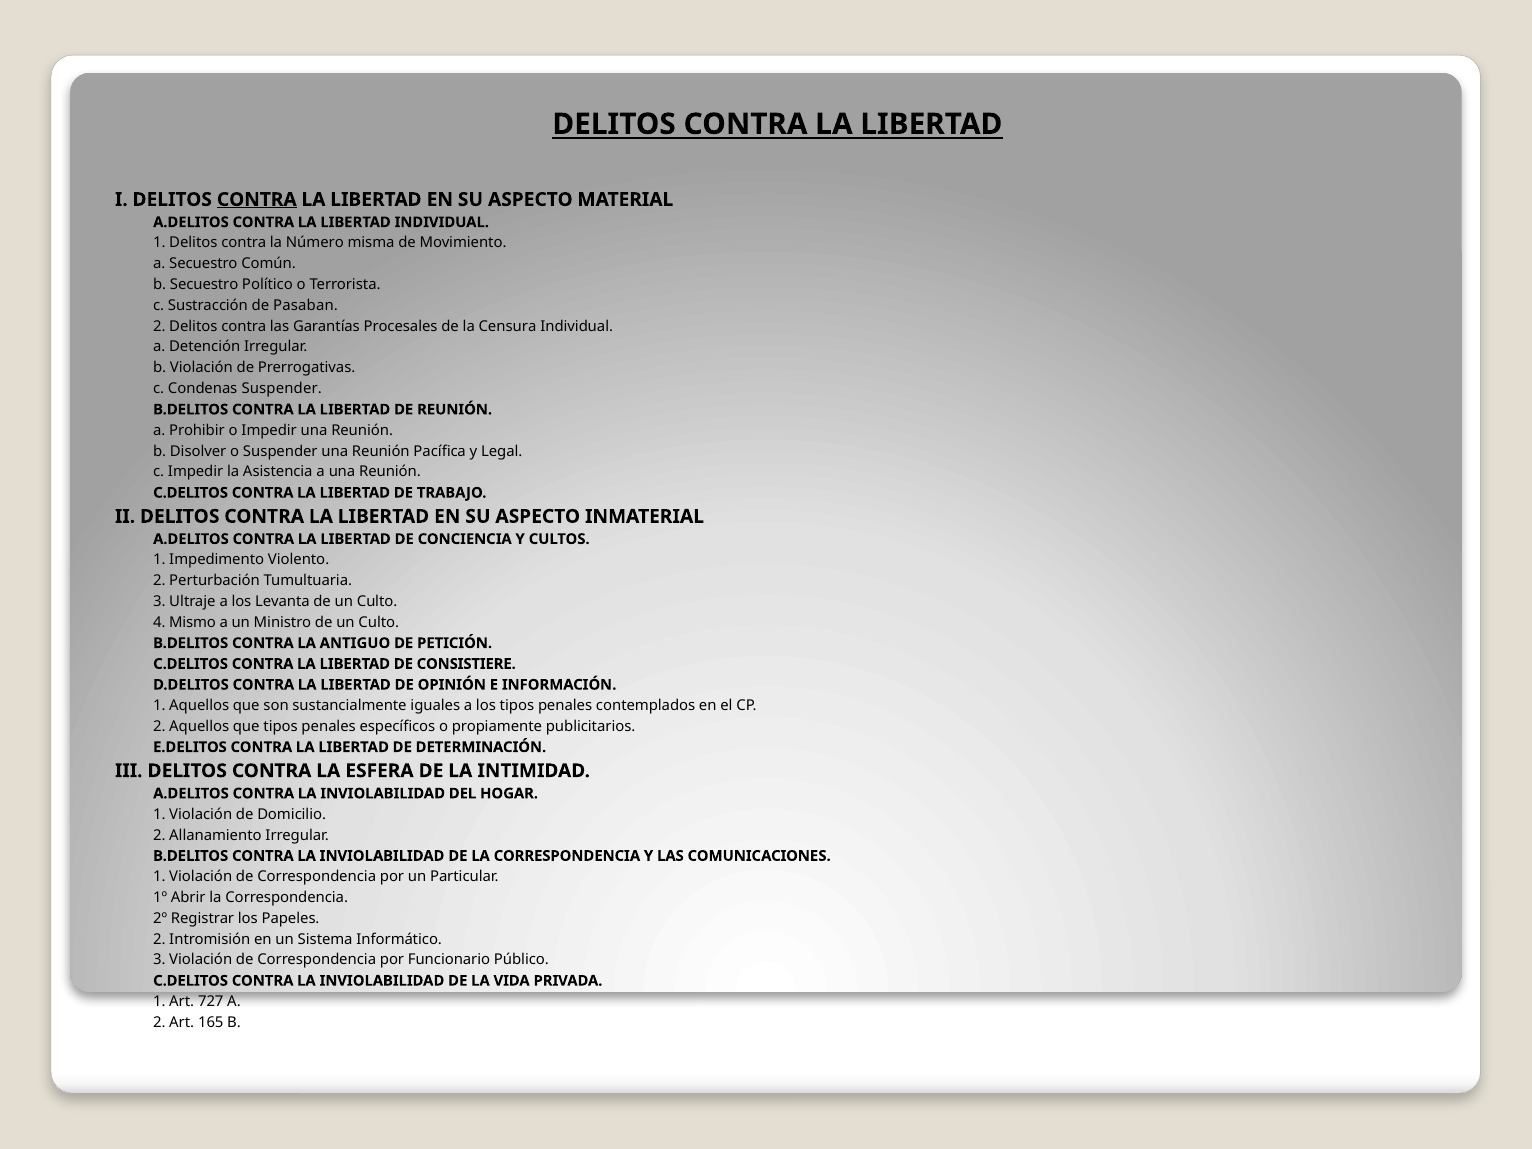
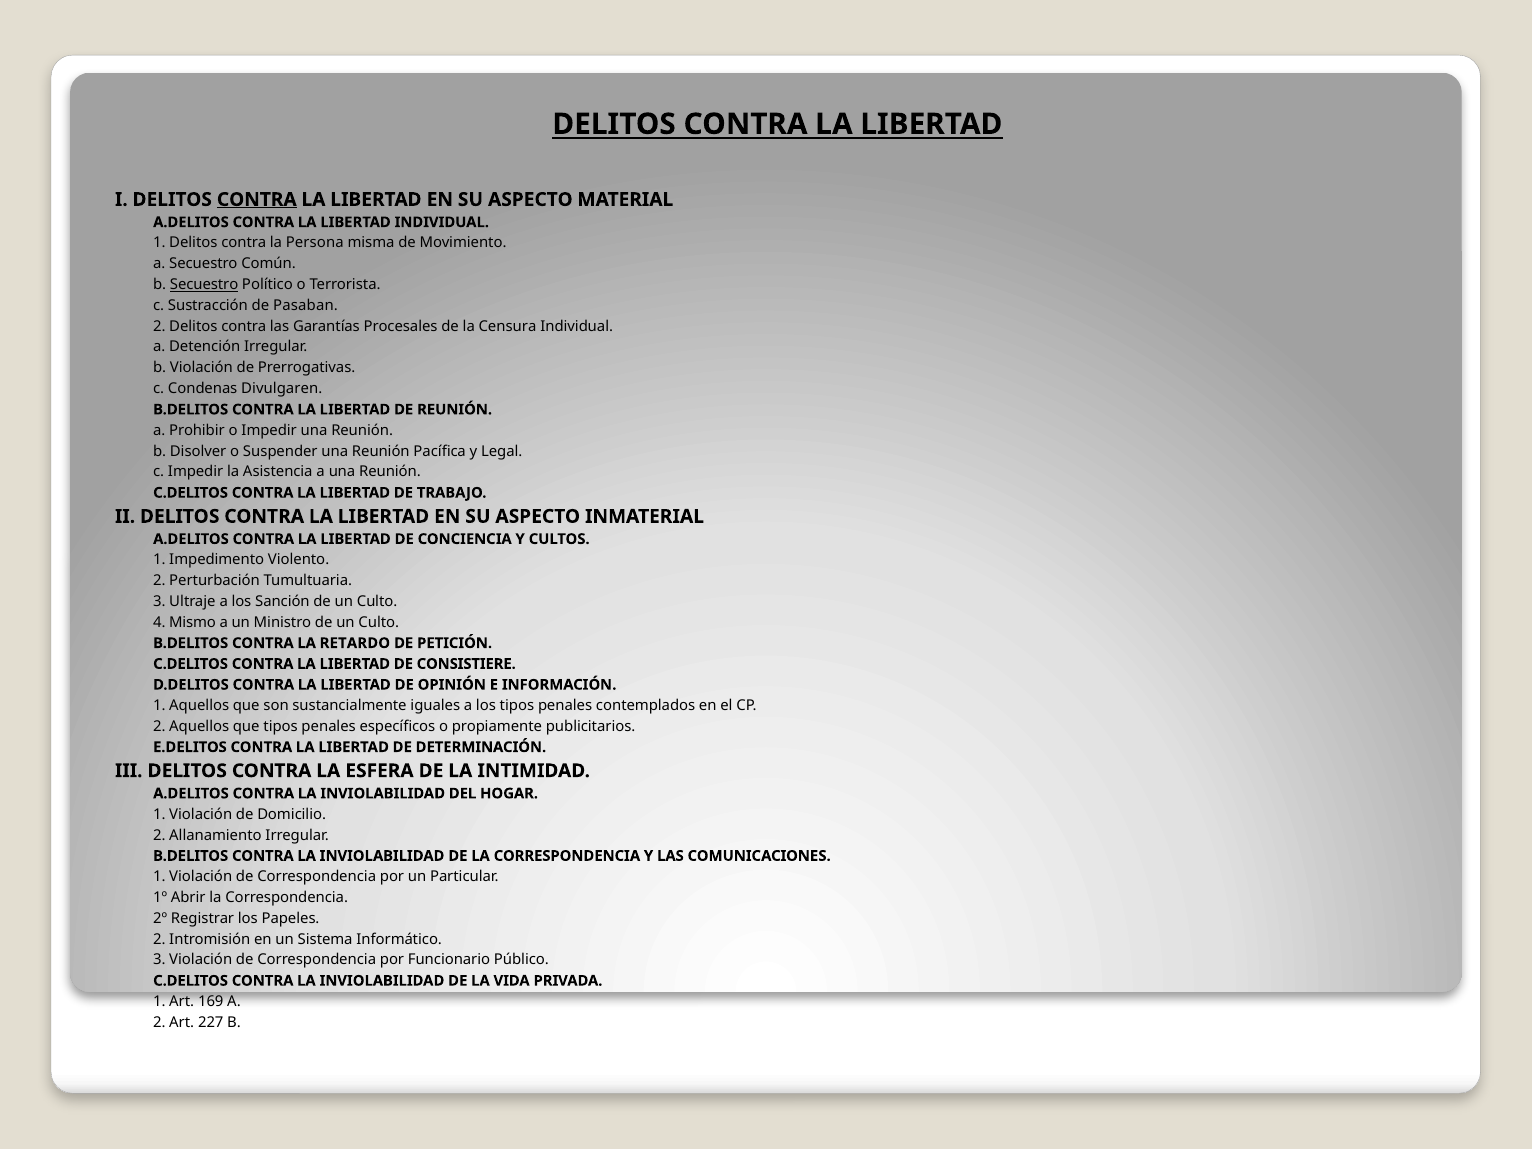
Número: Número -> Persona
Secuestro at (204, 285) underline: none -> present
Condenas Suspender: Suspender -> Divulgaren
Levanta: Levanta -> Sanción
ANTIGUO: ANTIGUO -> RETARDO
727: 727 -> 169
165: 165 -> 227
